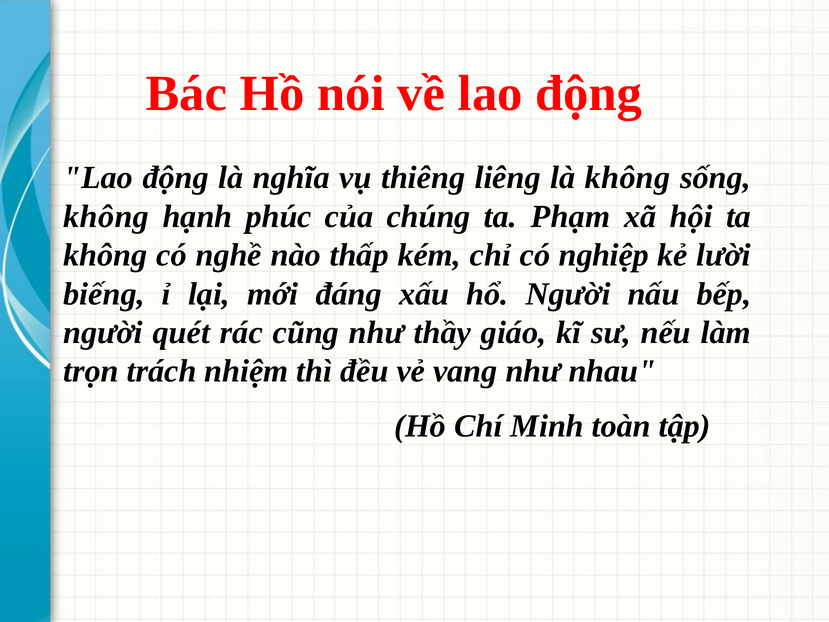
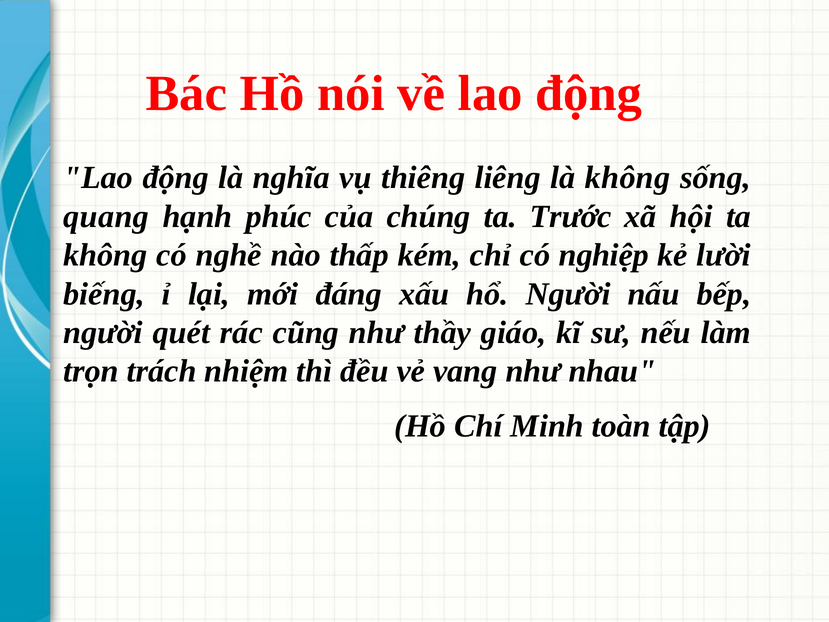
không at (106, 216): không -> quang
Phạm: Phạm -> Trước
